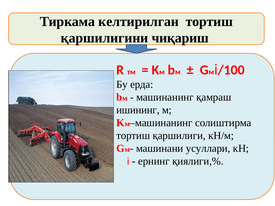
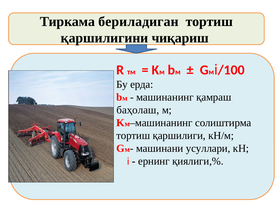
келтирилган: келтирилган -> бериладиган
ишининг: ишининг -> баҳолаш
